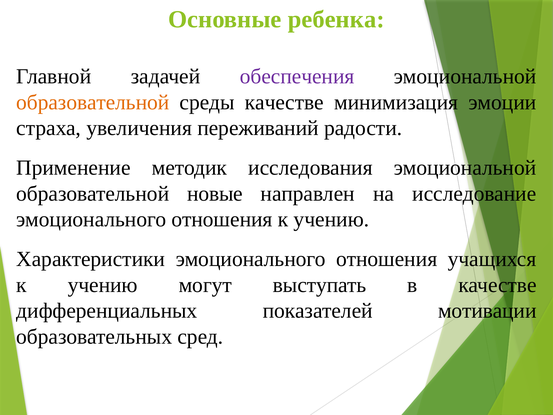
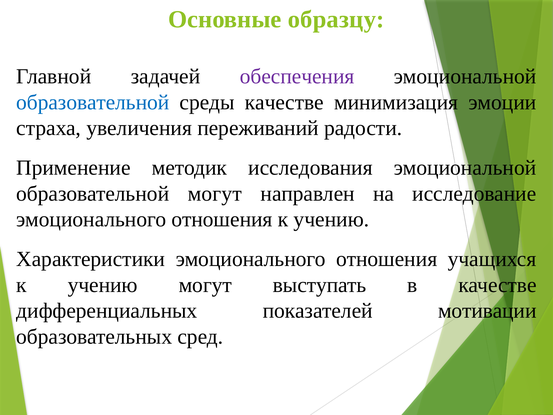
ребенка: ребенка -> образцу
образовательной at (93, 102) colour: orange -> blue
образовательной новые: новые -> могут
